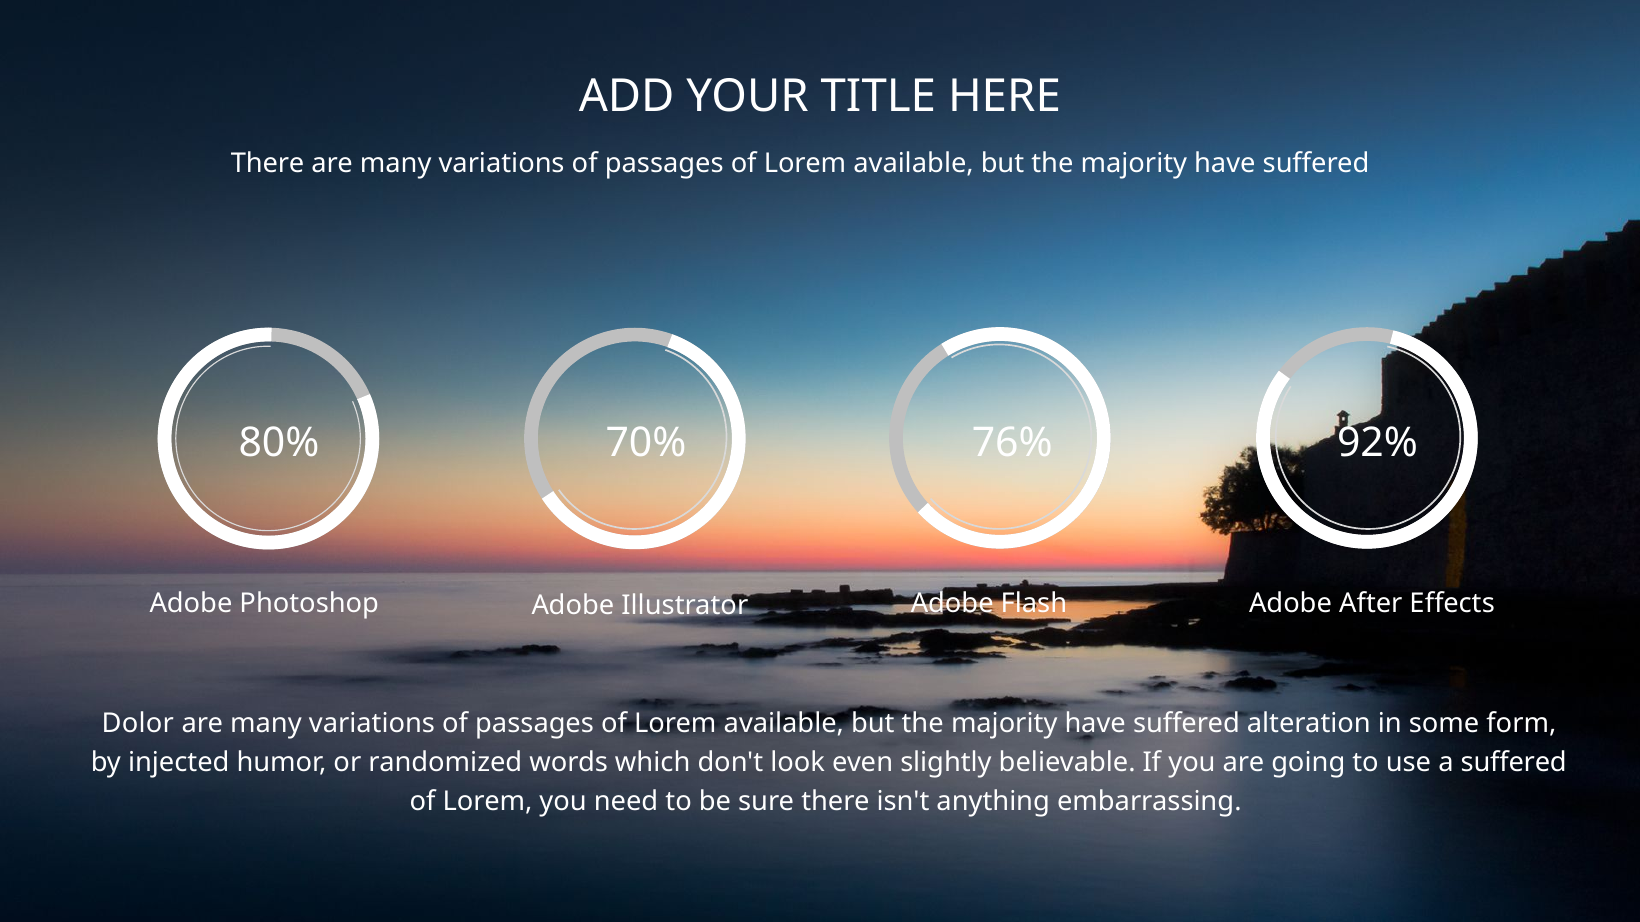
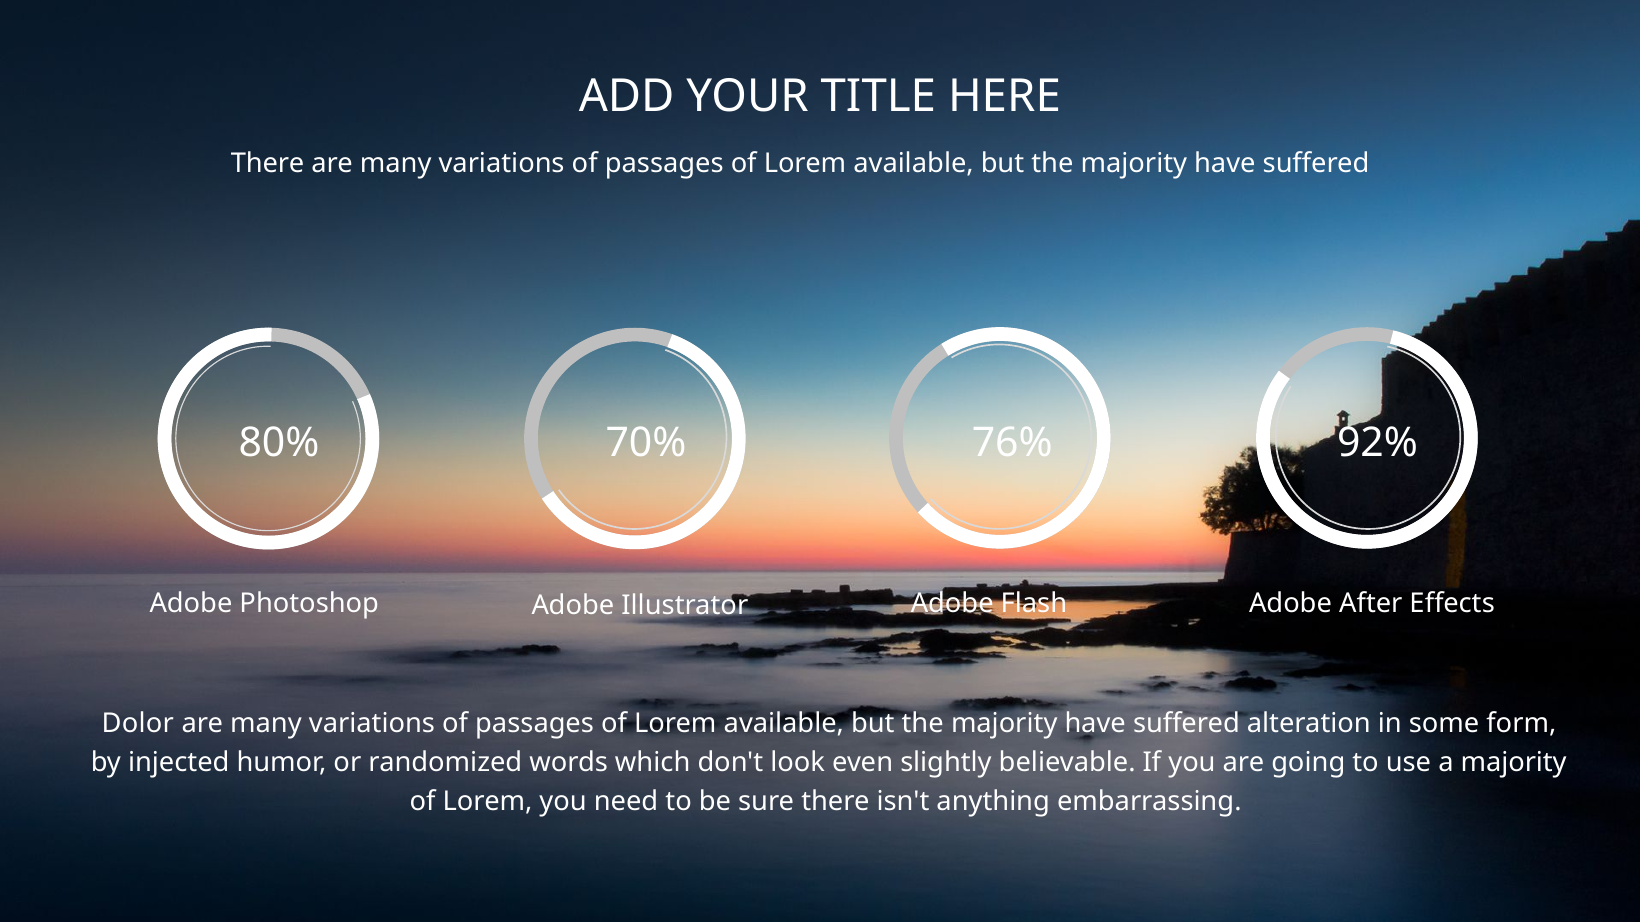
a suffered: suffered -> majority
